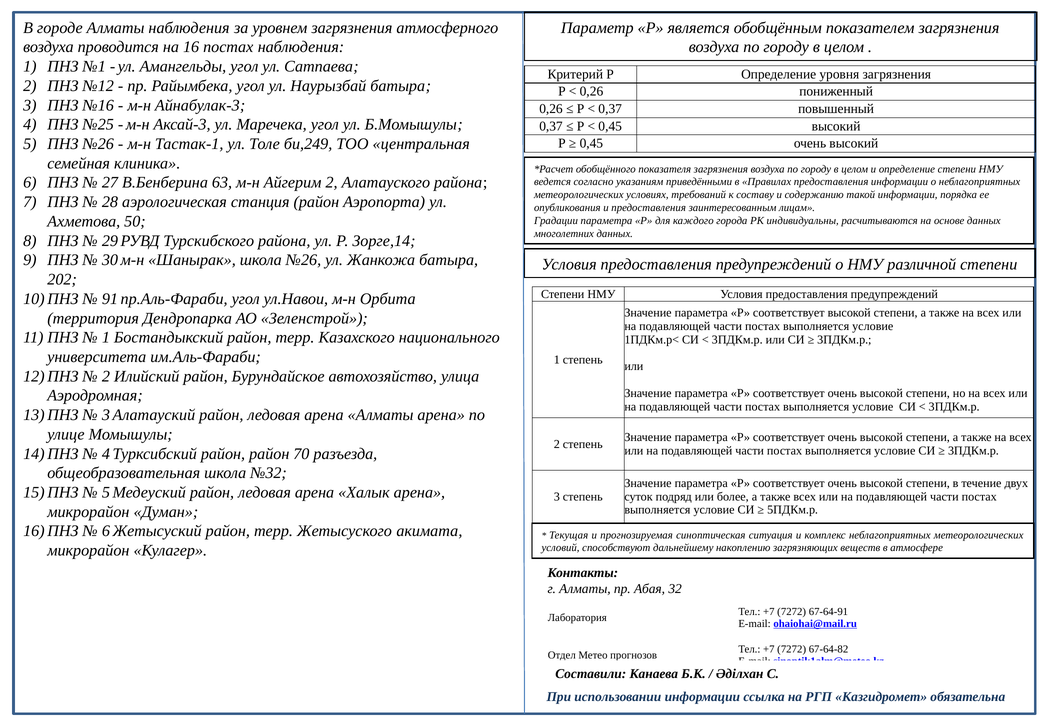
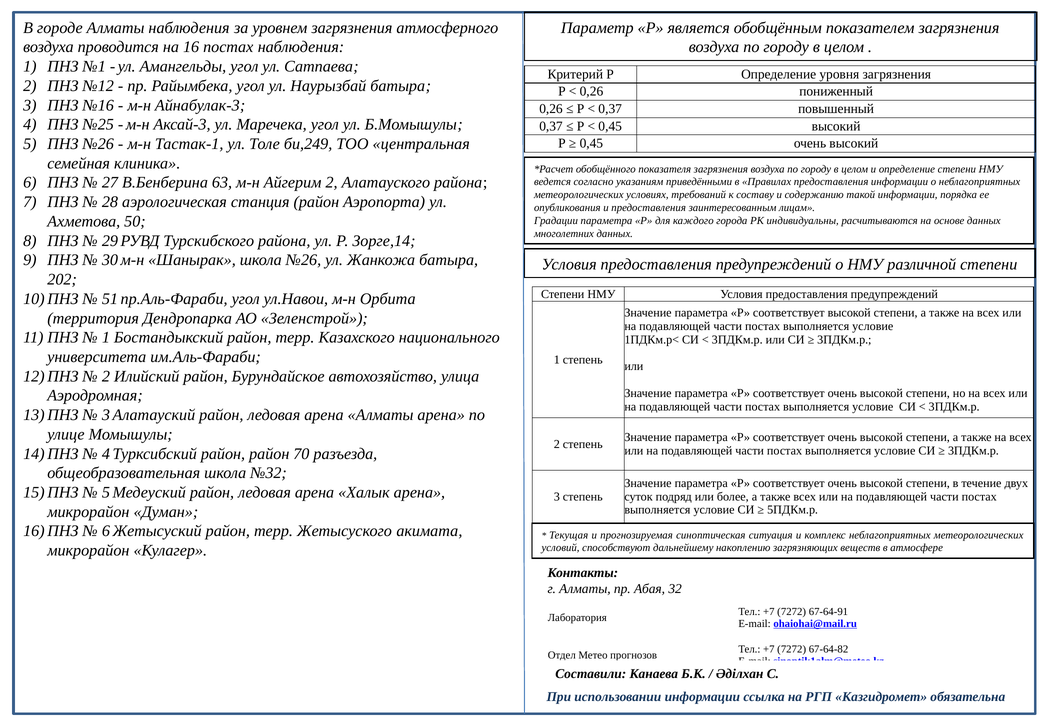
91: 91 -> 51
